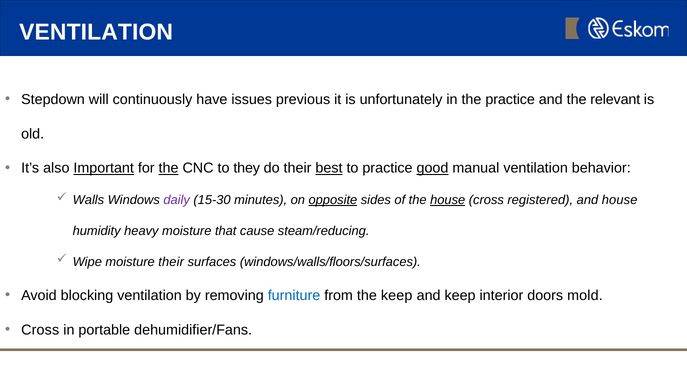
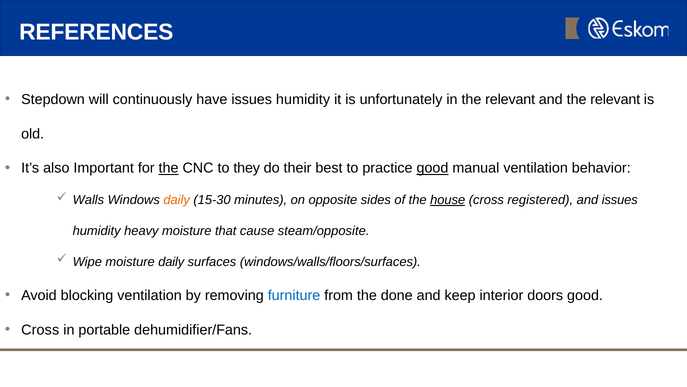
VENTILATION at (96, 32): VENTILATION -> REFERENCES
have issues previous: previous -> humidity
in the practice: practice -> relevant
Important underline: present -> none
best underline: present -> none
daily at (177, 200) colour: purple -> orange
opposite underline: present -> none
and house: house -> issues
steam/reducing: steam/reducing -> steam/opposite
moisture their: their -> daily
the keep: keep -> done
doors mold: mold -> good
